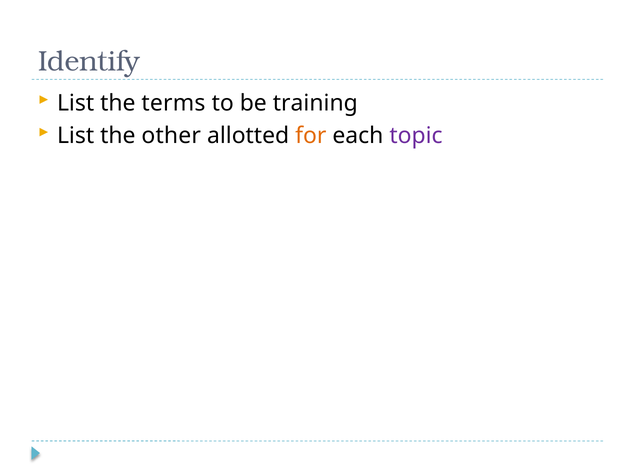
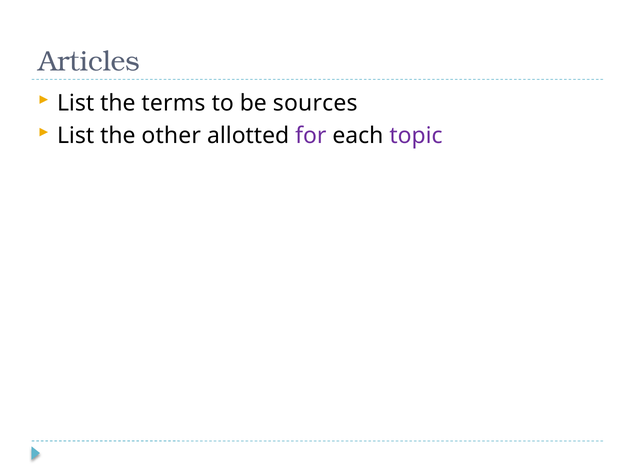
Identify: Identify -> Articles
training: training -> sources
for colour: orange -> purple
